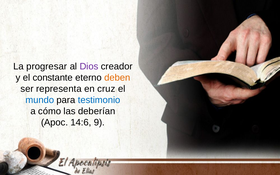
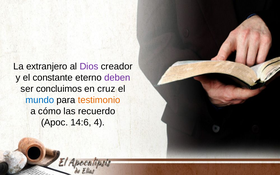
progresar: progresar -> extranjero
deben colour: orange -> purple
representa: representa -> concluimos
testimonio colour: blue -> orange
deberían: deberían -> recuerdo
9: 9 -> 4
